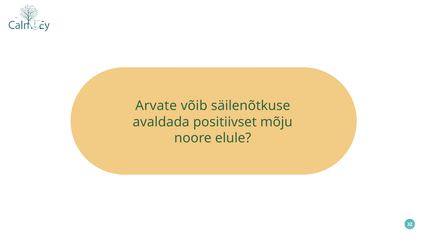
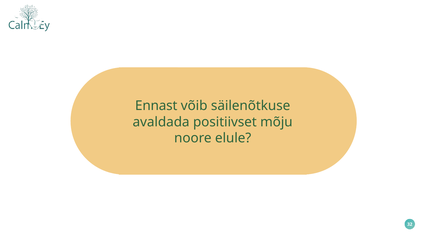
Arvate: Arvate -> Ennast
